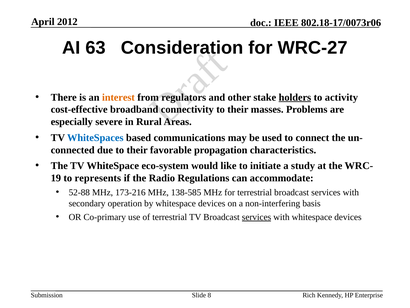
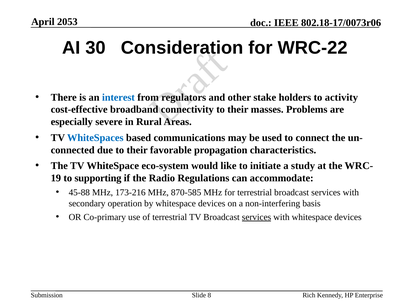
2012: 2012 -> 2053
63: 63 -> 30
WRC-27: WRC-27 -> WRC-22
interest colour: orange -> blue
holders underline: present -> none
represents: represents -> supporting
52-88: 52-88 -> 45-88
138-585: 138-585 -> 870-585
